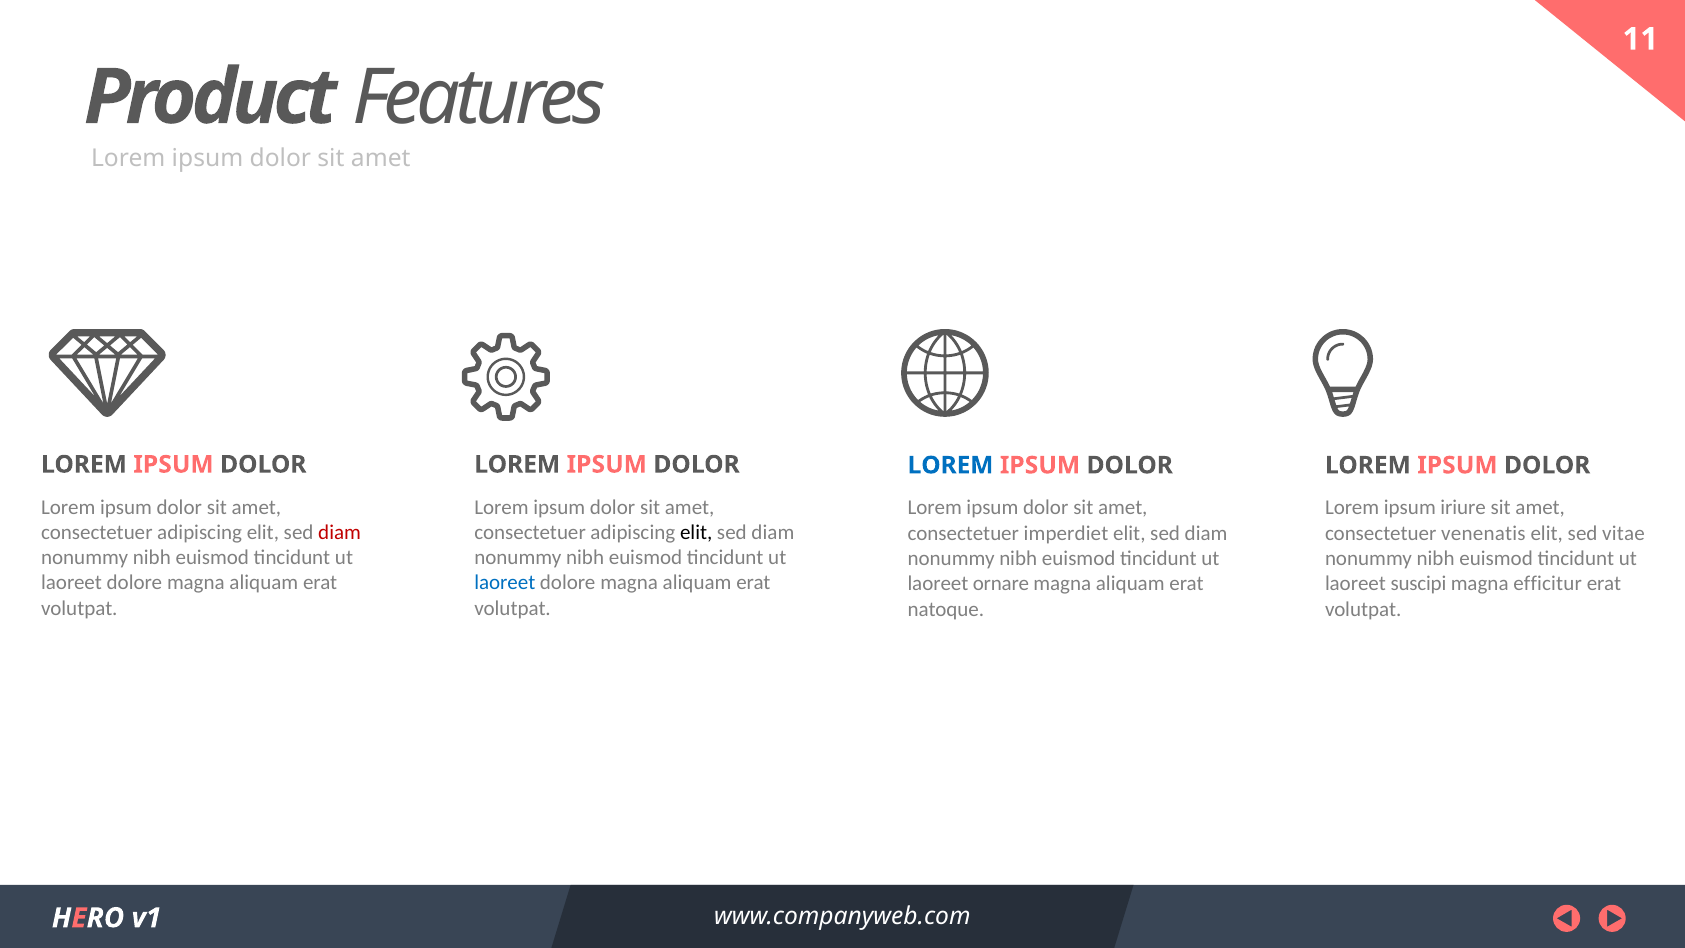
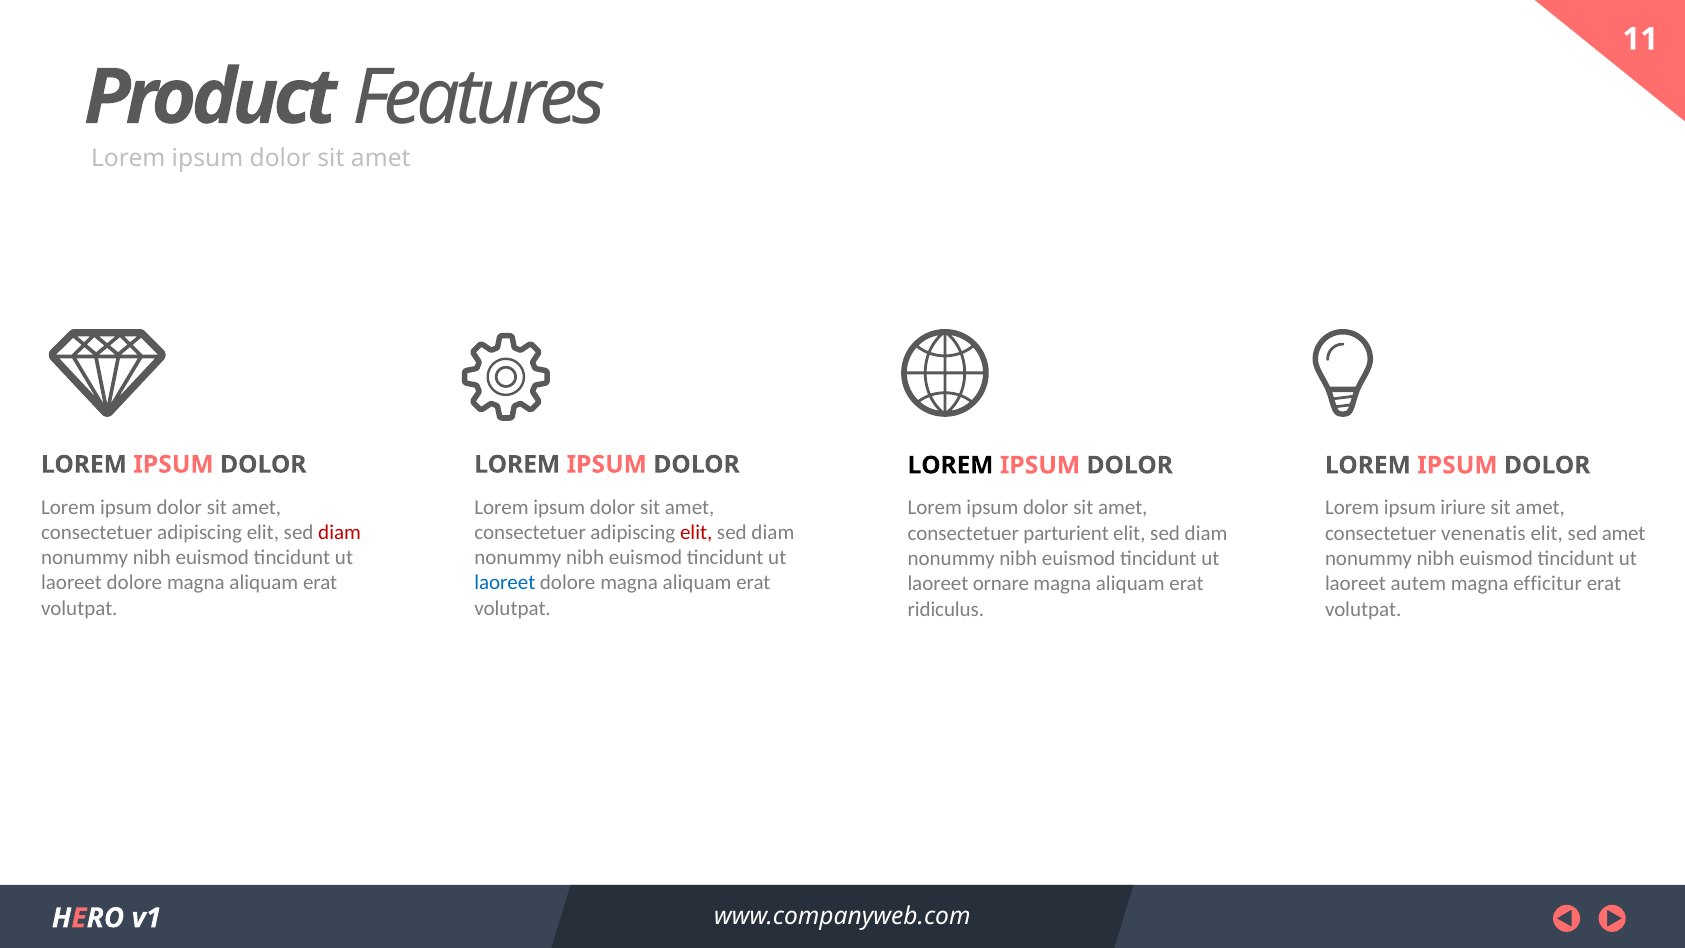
LOREM at (951, 465) colour: blue -> black
elit at (696, 532) colour: black -> red
imperdiet: imperdiet -> parturient
sed vitae: vitae -> amet
suscipi: suscipi -> autem
natoque: natoque -> ridiculus
